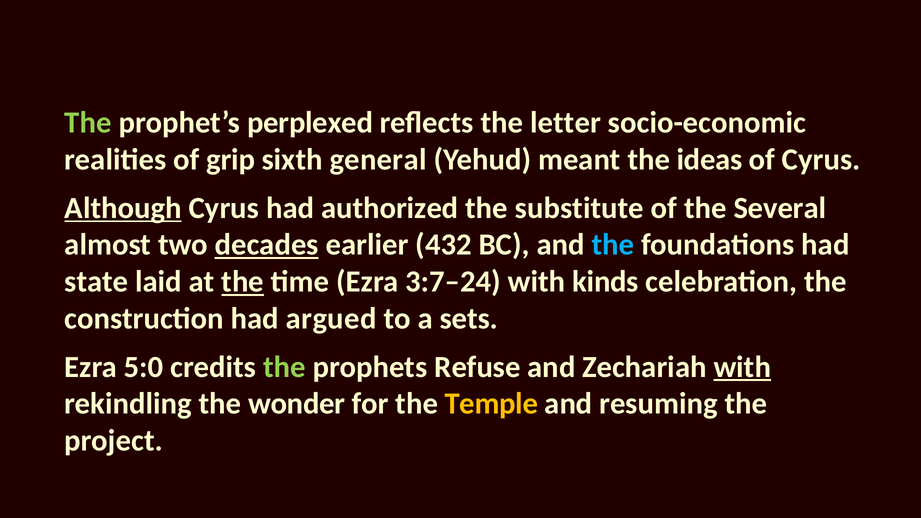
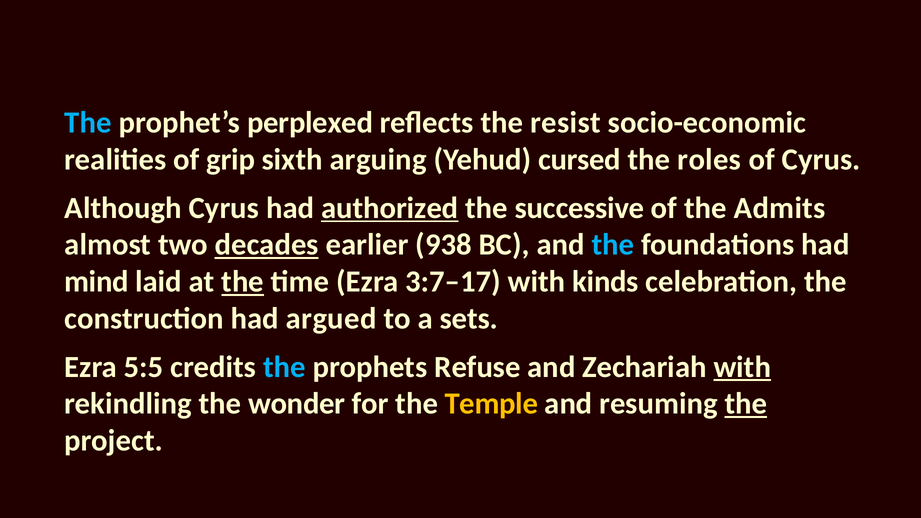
The at (88, 123) colour: light green -> light blue
letter: letter -> resist
general: general -> arguing
meant: meant -> cursed
ideas: ideas -> roles
Although underline: present -> none
authorized underline: none -> present
substitute: substitute -> successive
Several: Several -> Admits
432: 432 -> 938
state: state -> mind
3:7–24: 3:7–24 -> 3:7–17
5:0: 5:0 -> 5:5
the at (284, 367) colour: light green -> light blue
the at (746, 404) underline: none -> present
